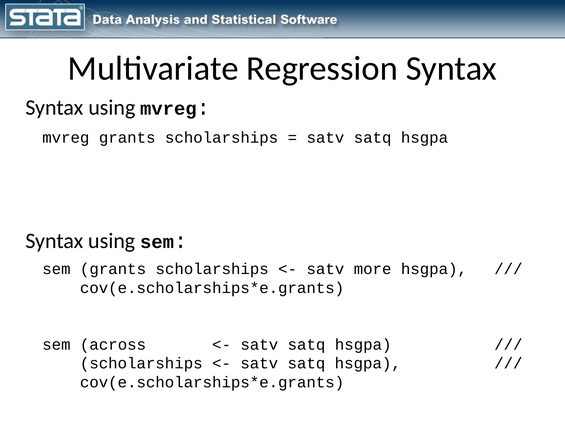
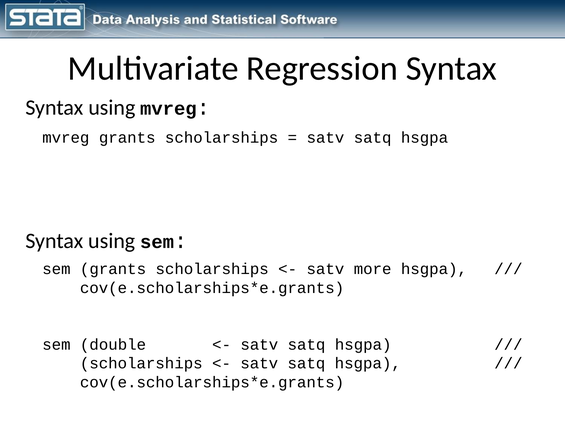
across: across -> double
